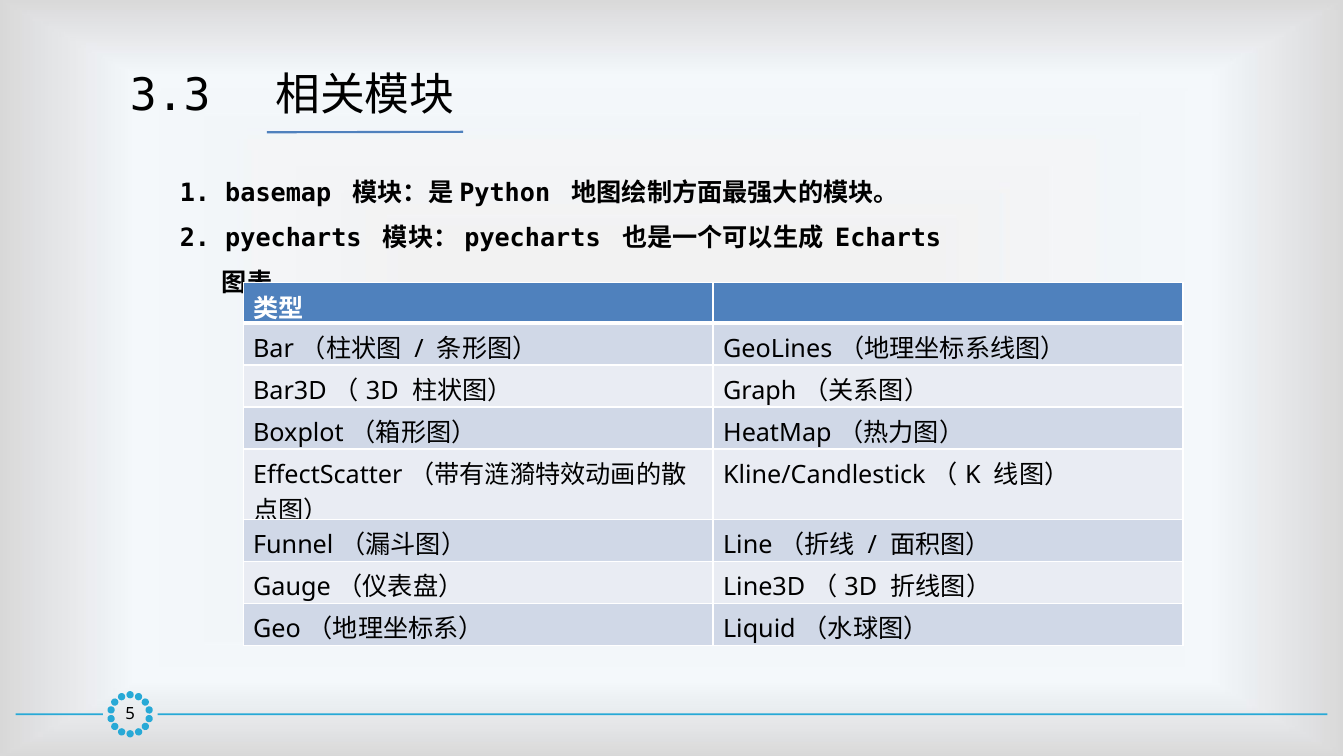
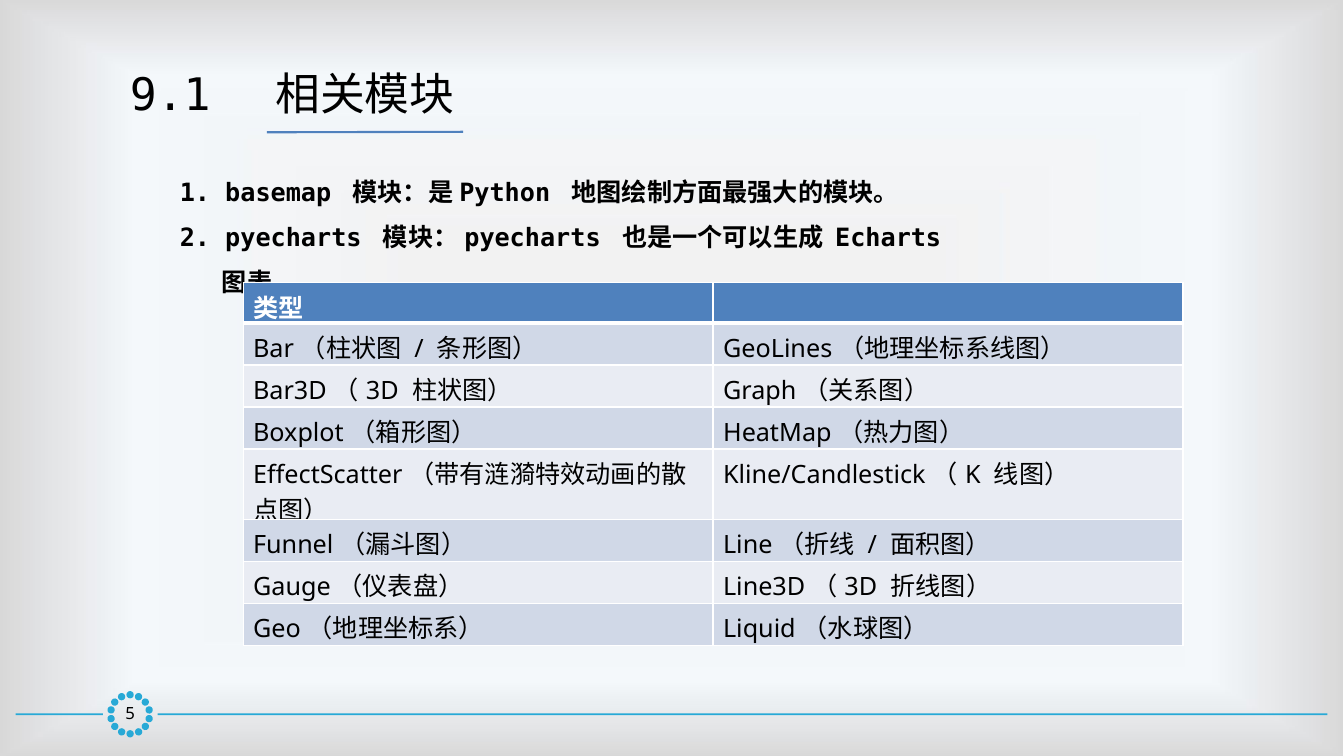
3.3: 3.3 -> 9.1
